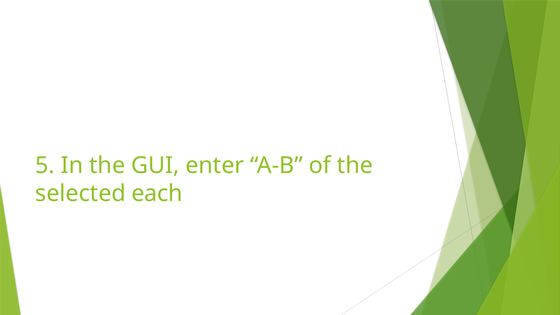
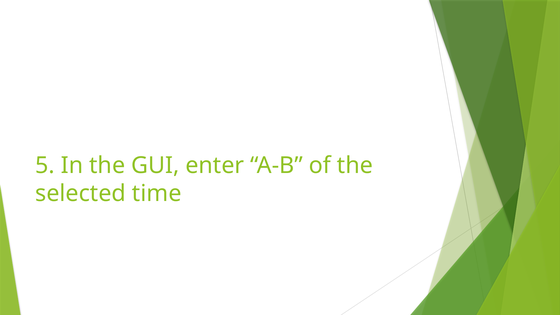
each: each -> time
